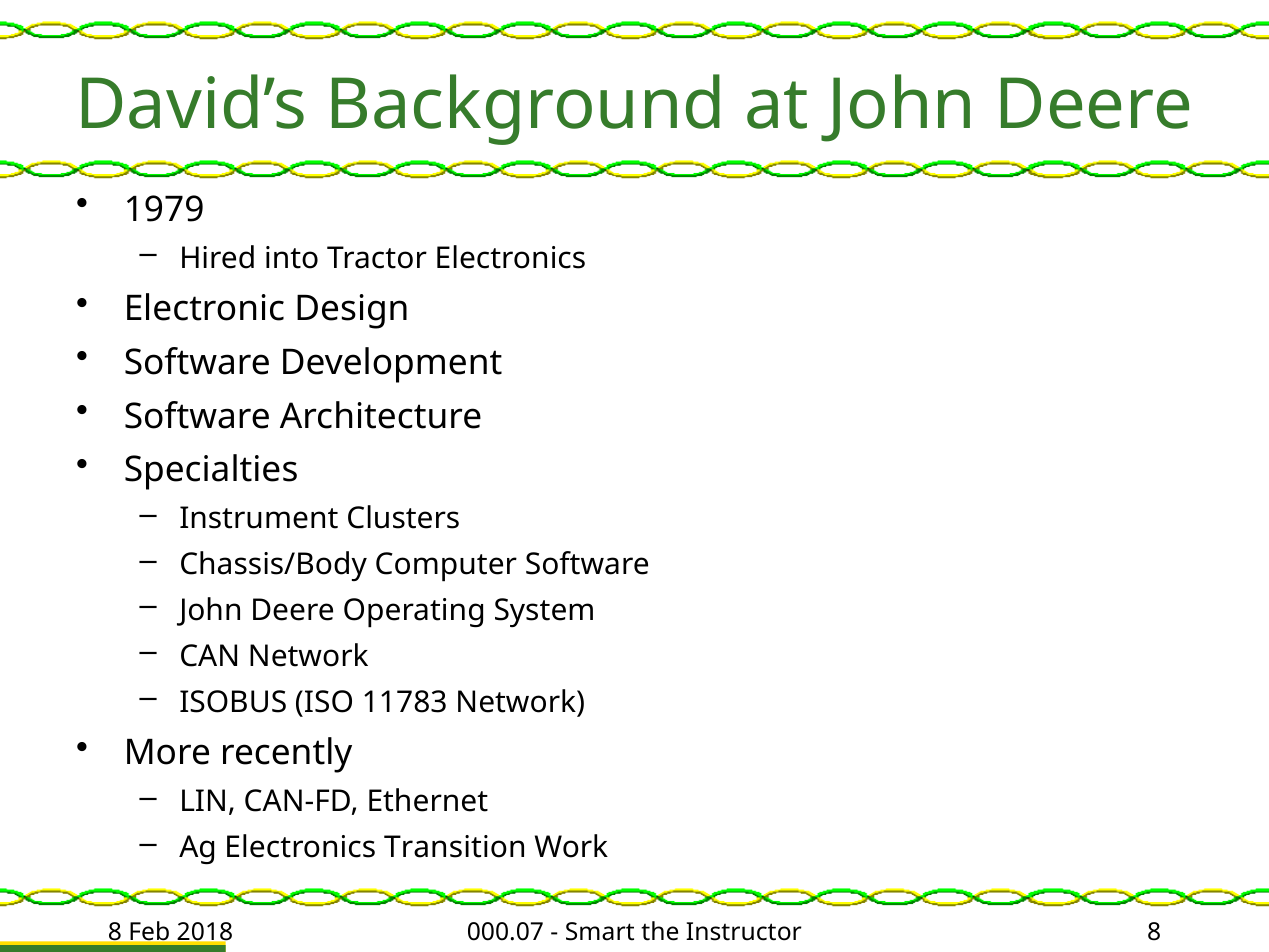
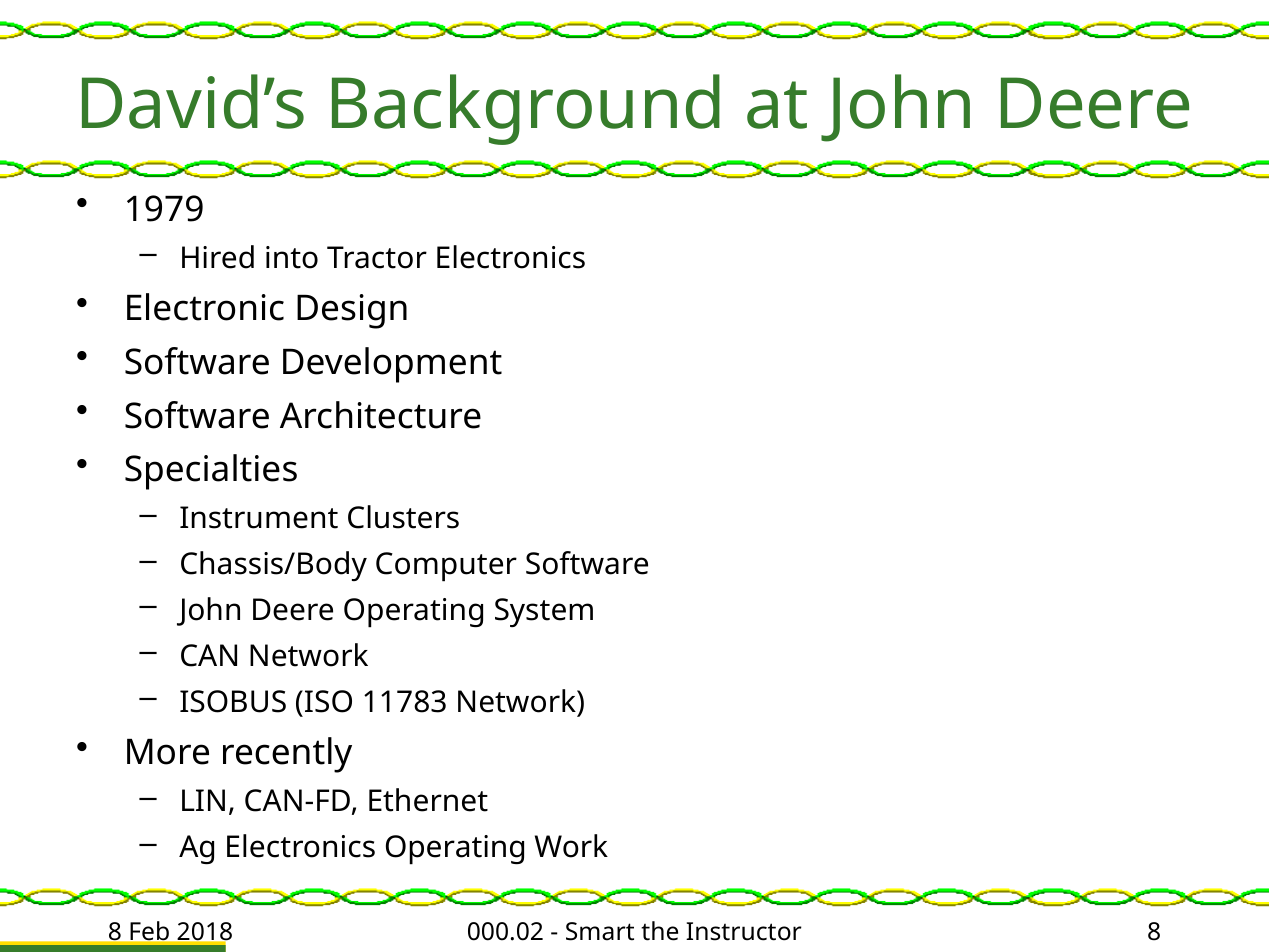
Electronics Transition: Transition -> Operating
000.07: 000.07 -> 000.02
